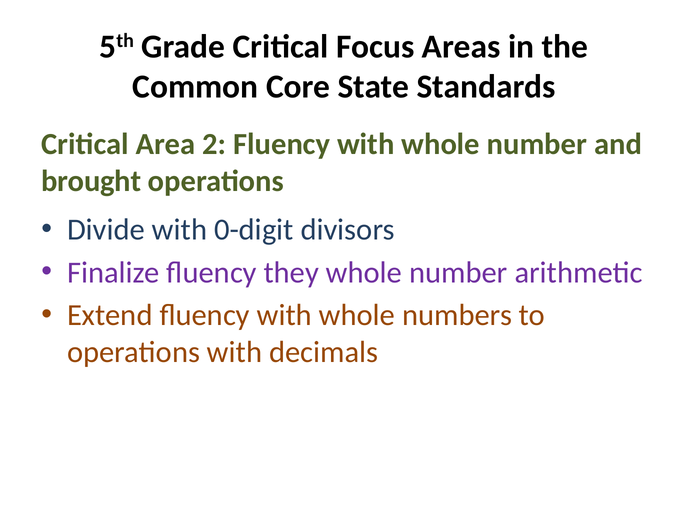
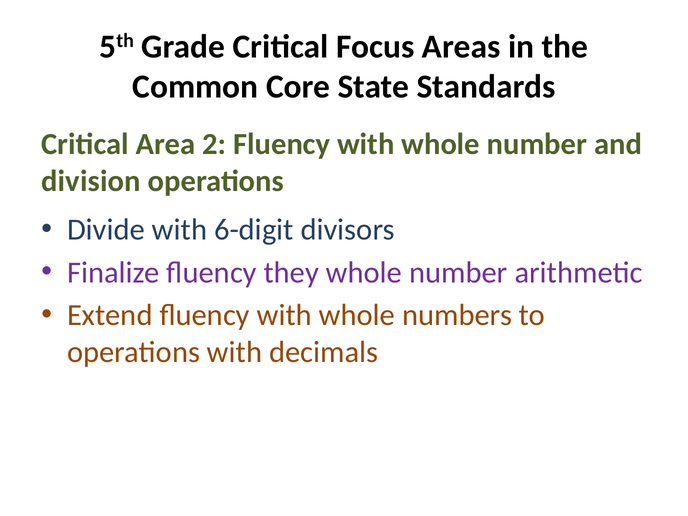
brought: brought -> division
0-digit: 0-digit -> 6-digit
